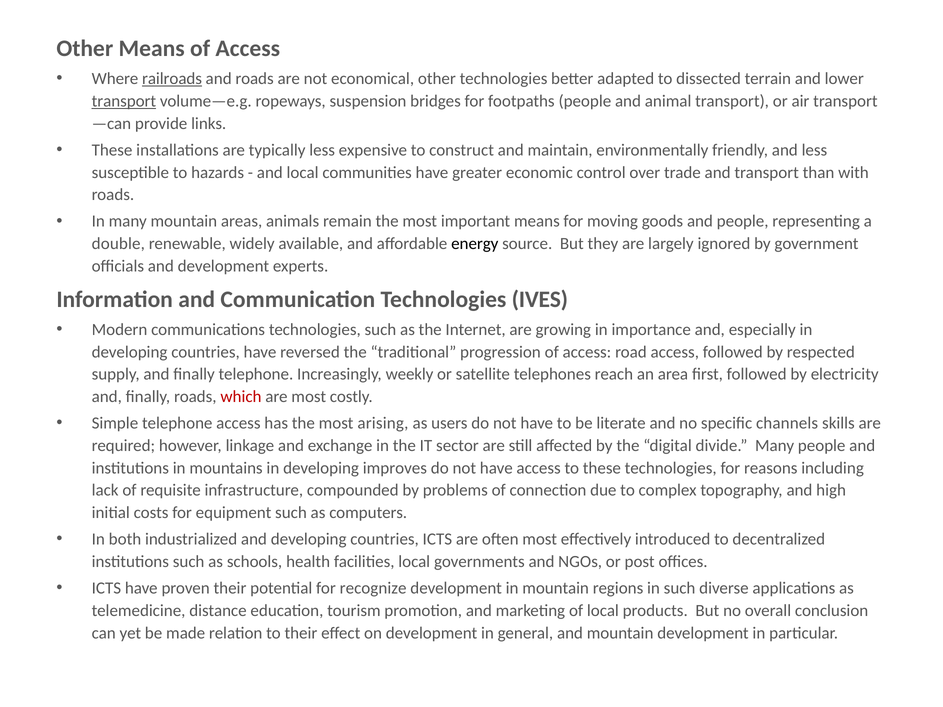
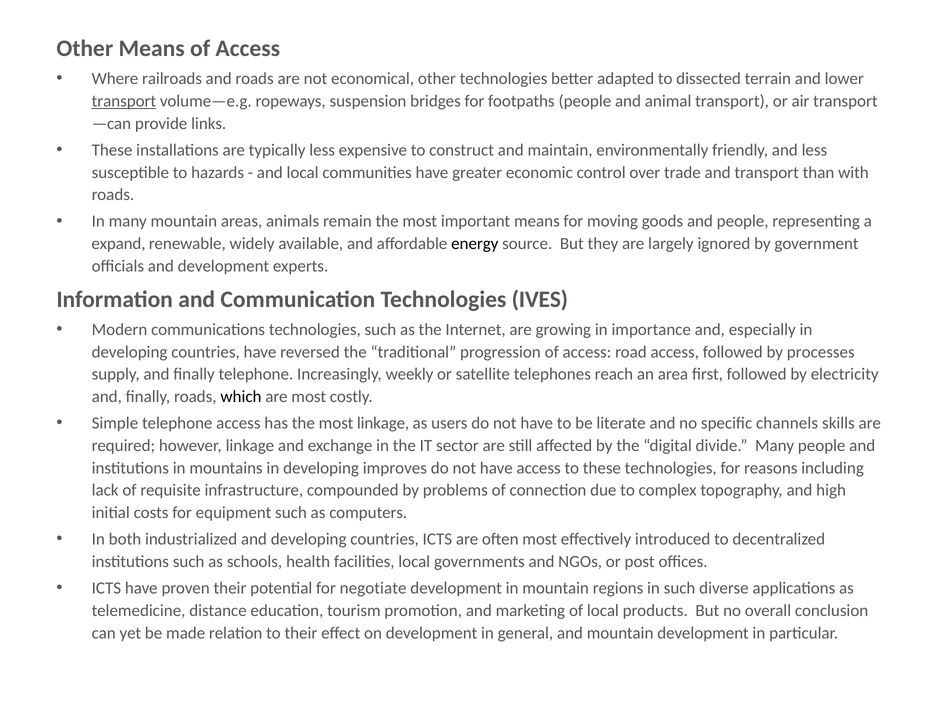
railroads underline: present -> none
double: double -> expand
respected: respected -> processes
which colour: red -> black
most arising: arising -> linkage
recognize: recognize -> negotiate
